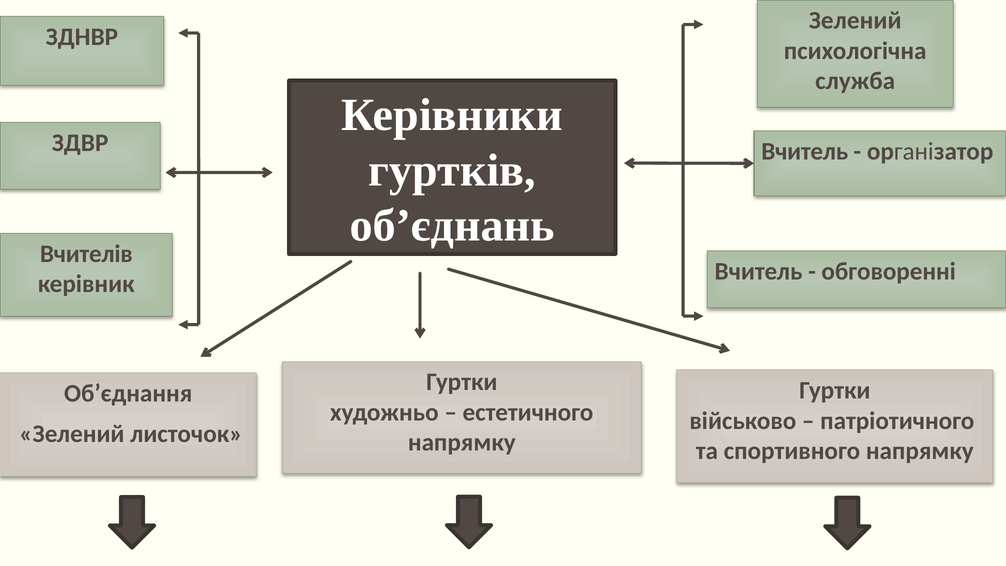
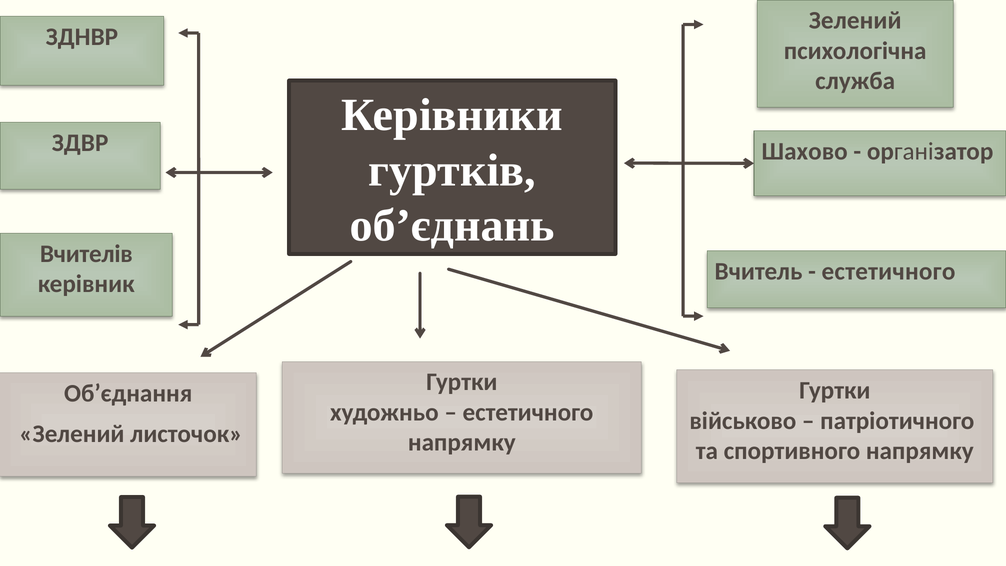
Вчитель at (805, 151): Вчитель -> Шахово
обговоренні at (889, 271): обговоренні -> естетичного
